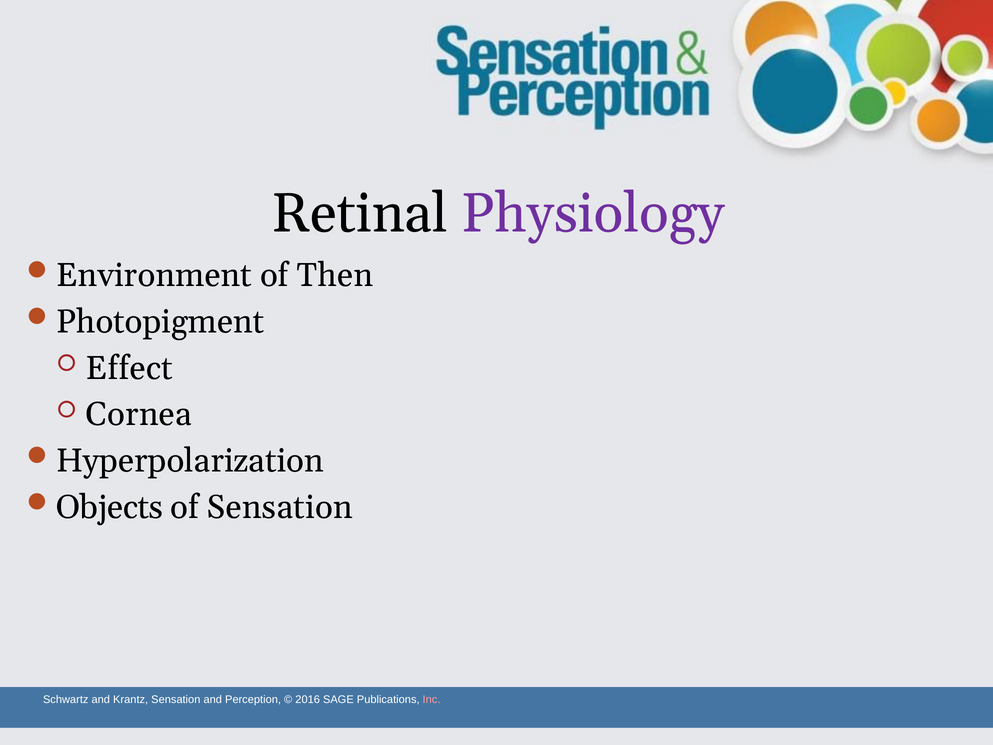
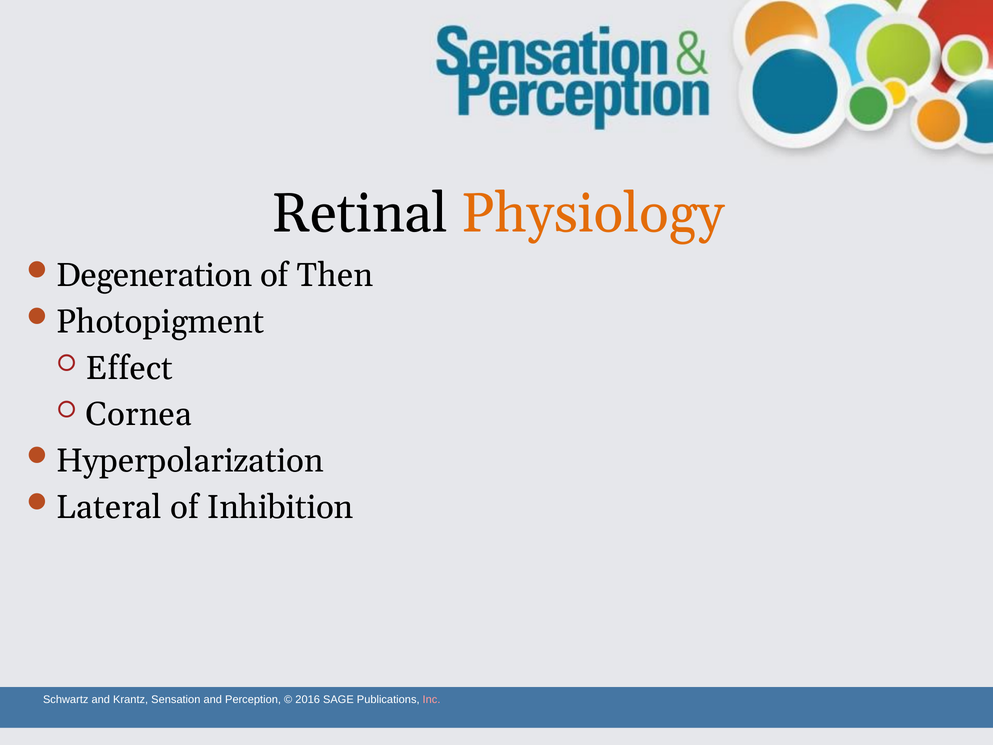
Physiology colour: purple -> orange
Environment: Environment -> Degeneration
Objects: Objects -> Lateral
of Sensation: Sensation -> Inhibition
